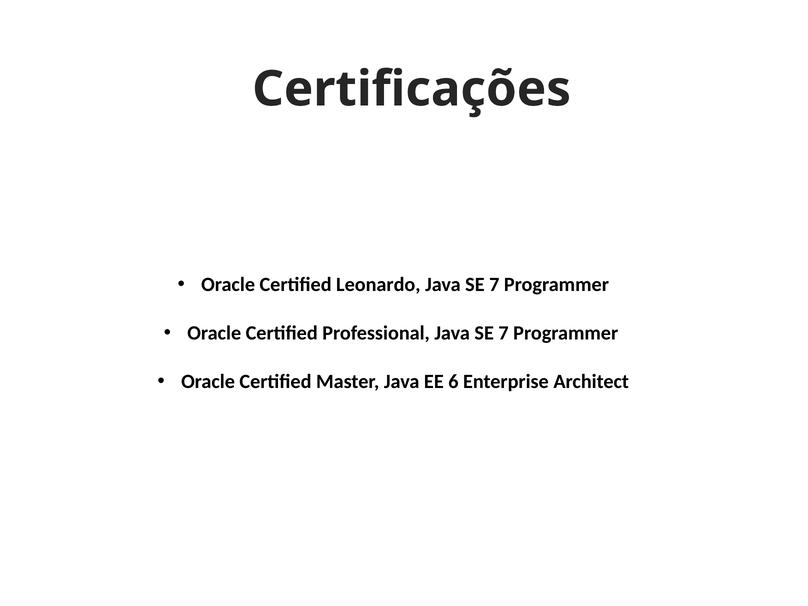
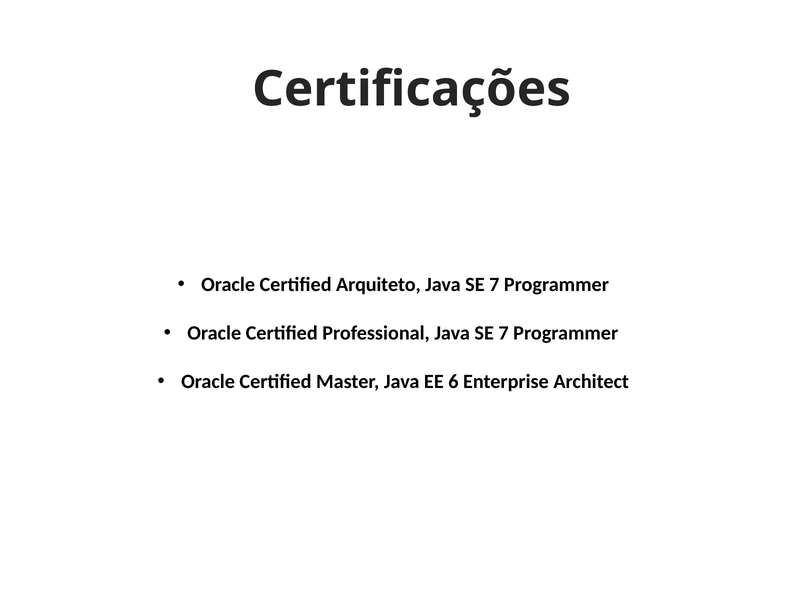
Leonardo: Leonardo -> Arquiteto
